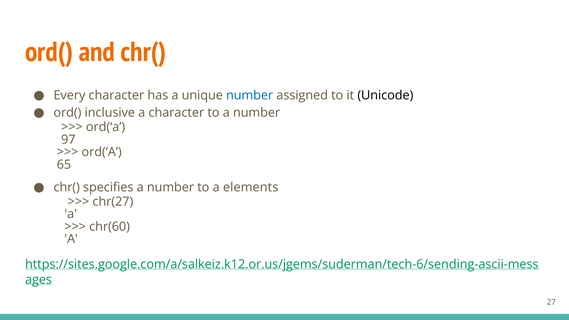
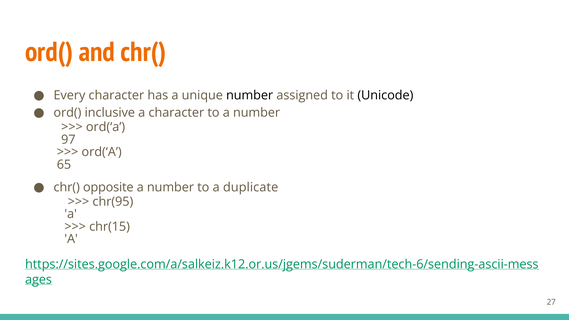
number at (250, 95) colour: blue -> black
specifies: specifies -> opposite
elements: elements -> duplicate
chr(27: chr(27 -> chr(95
chr(60: chr(60 -> chr(15
